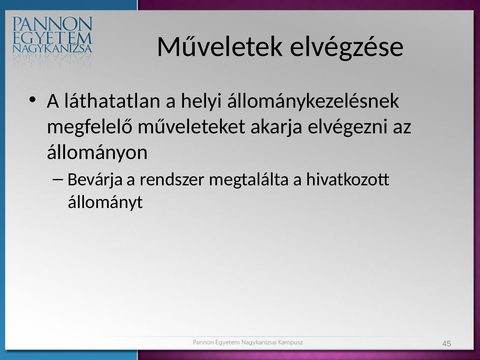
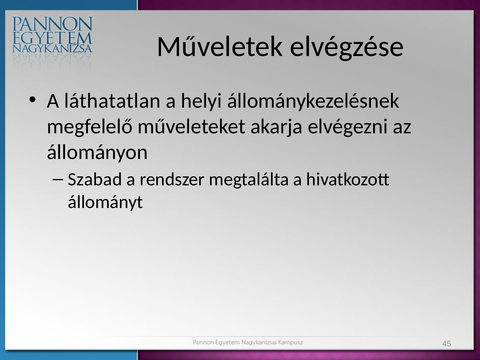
Bevárja: Bevárja -> Szabad
